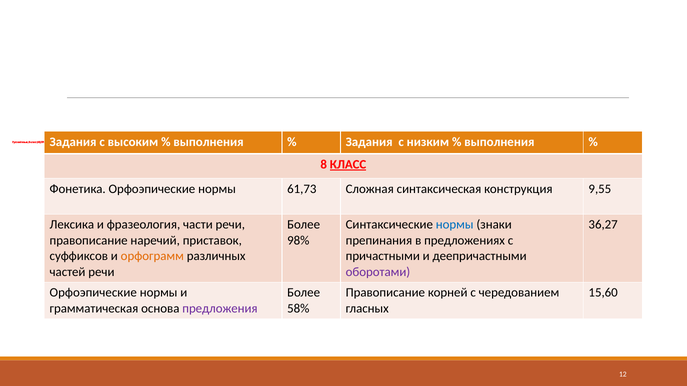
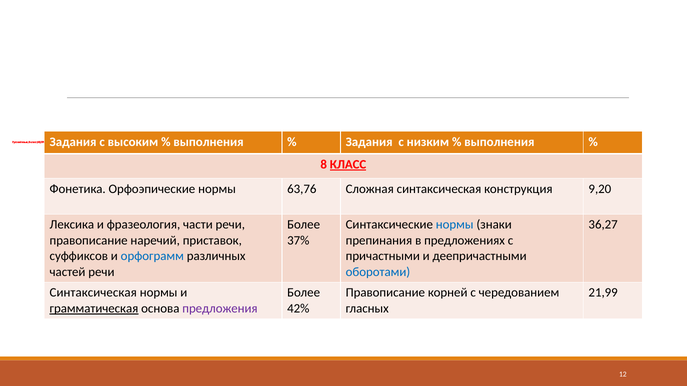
61,73: 61,73 -> 63,76
9,55: 9,55 -> 9,20
98%: 98% -> 37%
орфограмм colour: orange -> blue
оборотами colour: purple -> blue
Орфоэпические at (93, 293): Орфоэпические -> Синтаксическая
15,60: 15,60 -> 21,99
грамматическая underline: none -> present
58%: 58% -> 42%
